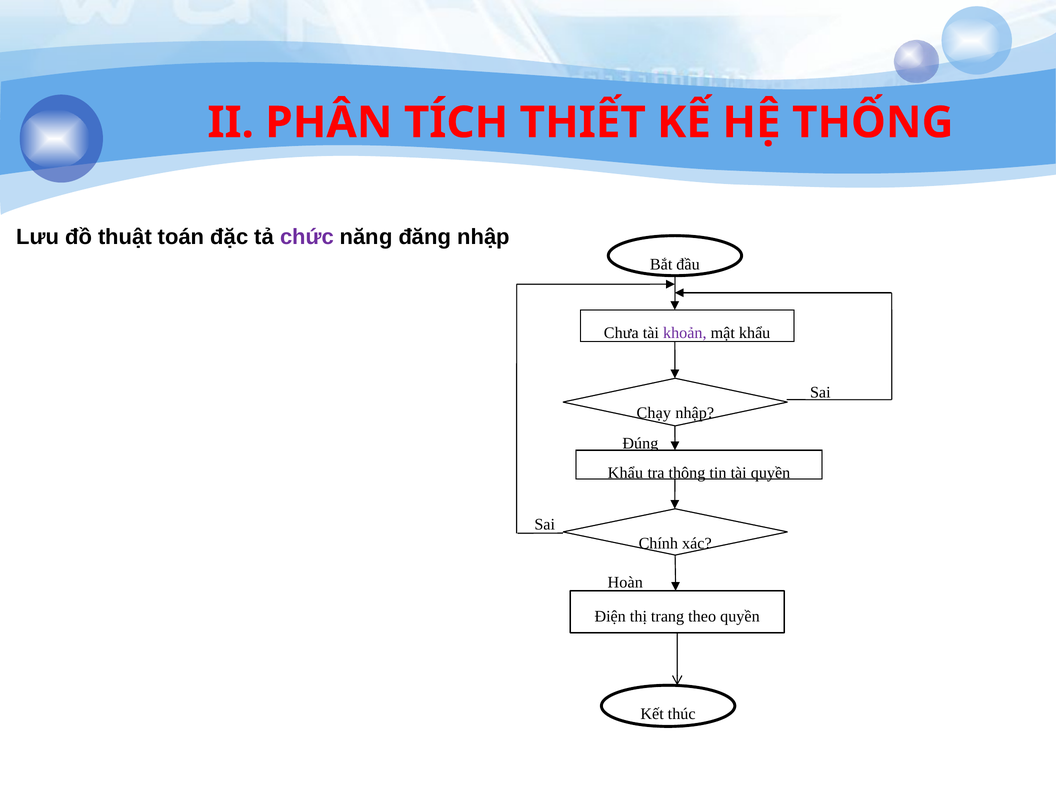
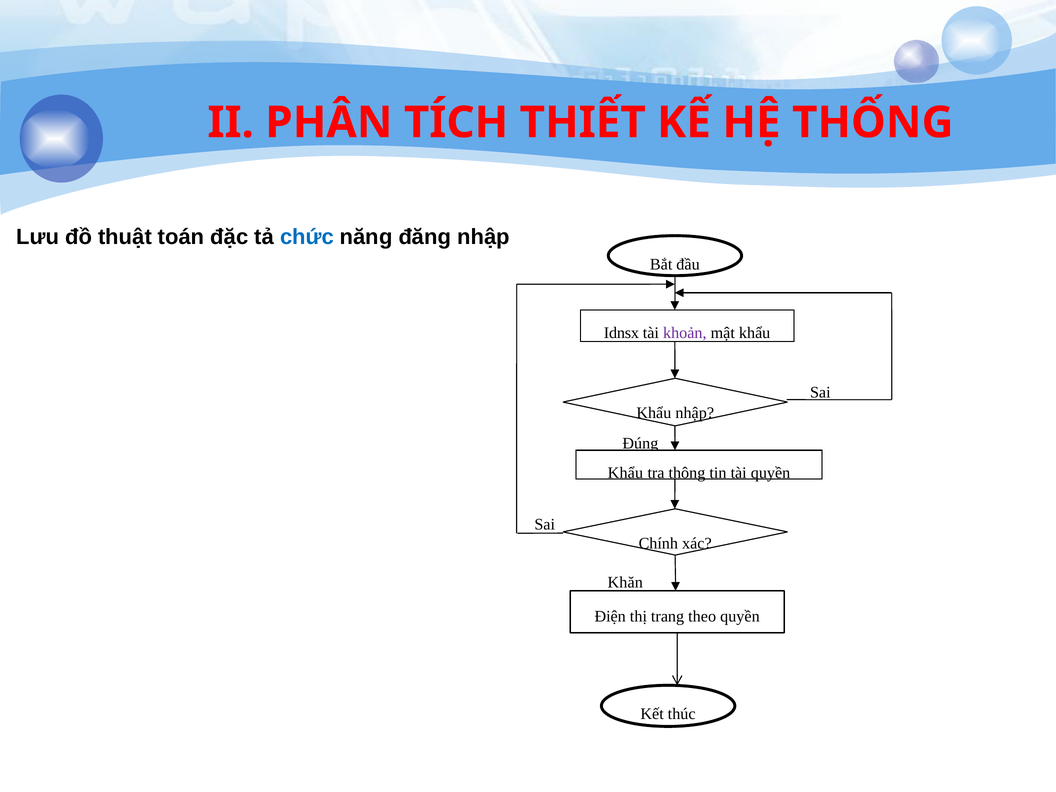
chức colour: purple -> blue
Chưa: Chưa -> Idnsx
Chạy at (654, 413): Chạy -> Khẩu
Hoàn: Hoàn -> Khăn
